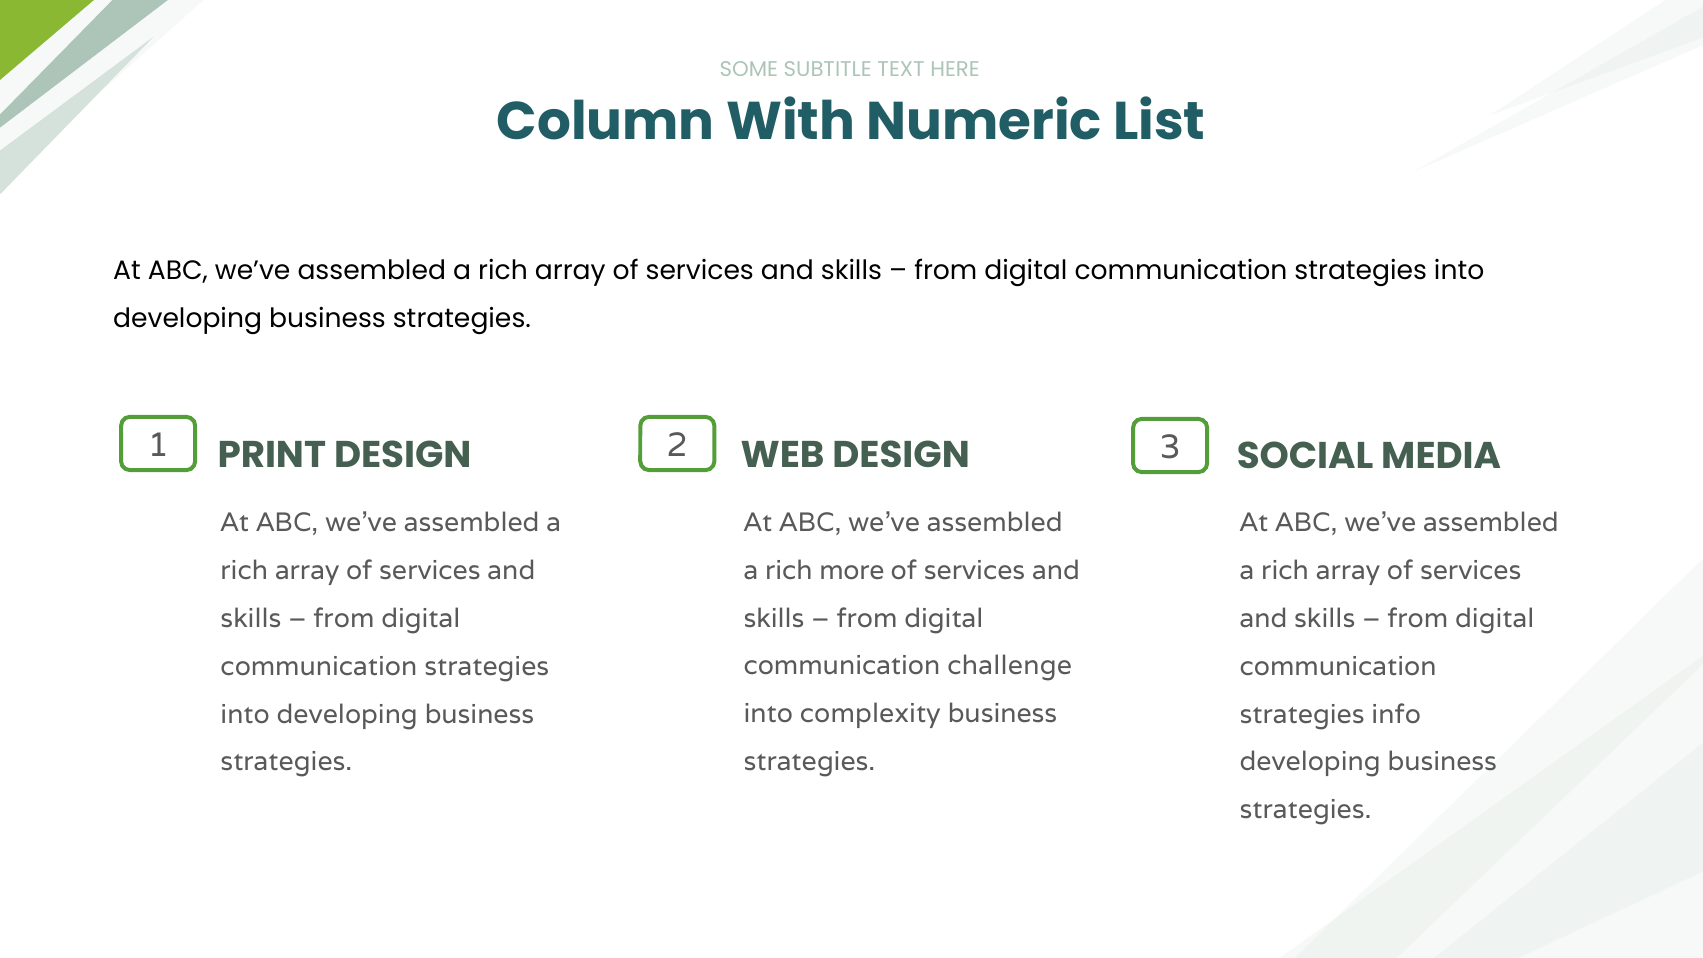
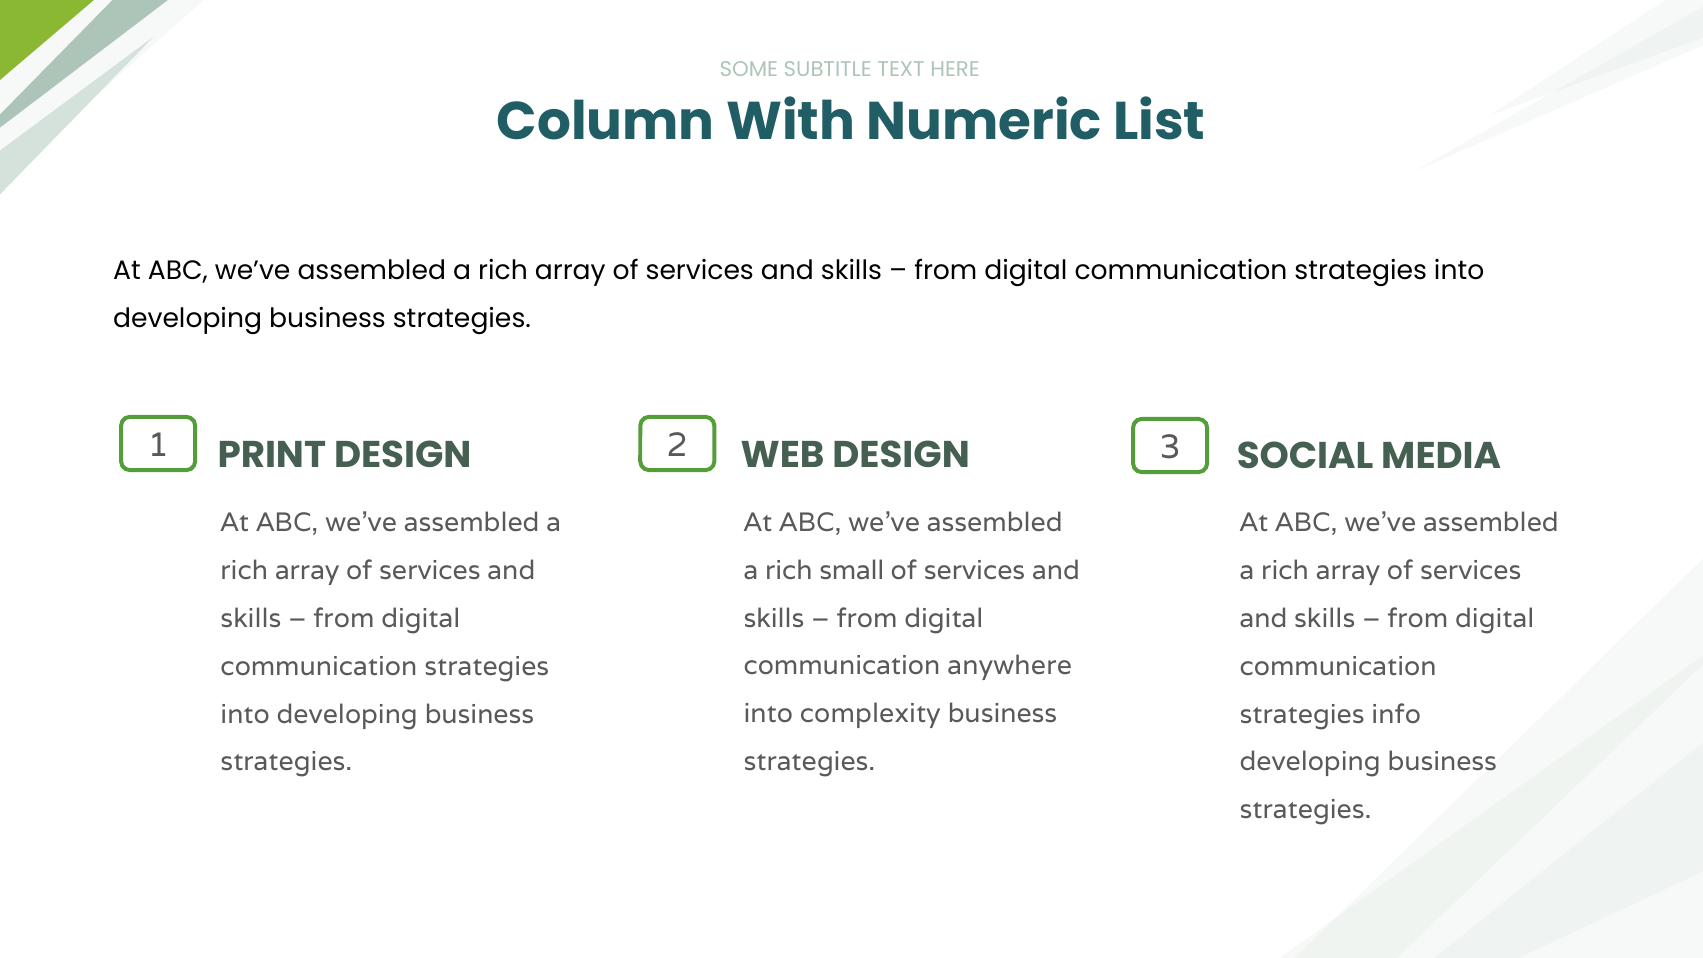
more: more -> small
challenge: challenge -> anywhere
